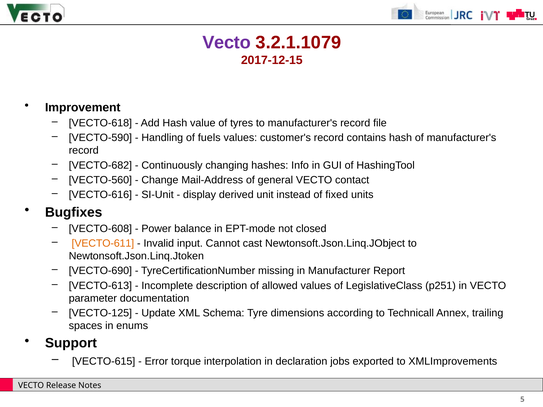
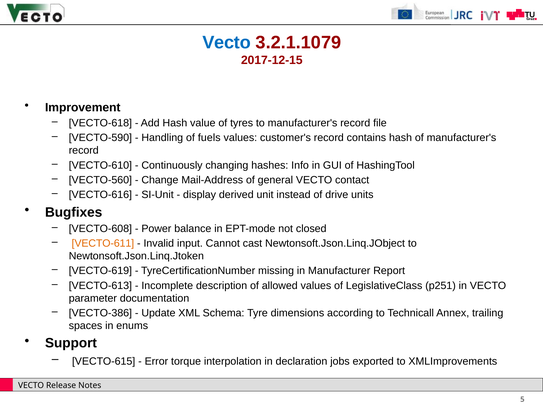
Vecto at (227, 43) colour: purple -> blue
VECTO-682: VECTO-682 -> VECTO-610
fixed: fixed -> drive
VECTO-690: VECTO-690 -> VECTO-619
VECTO-125: VECTO-125 -> VECTO-386
